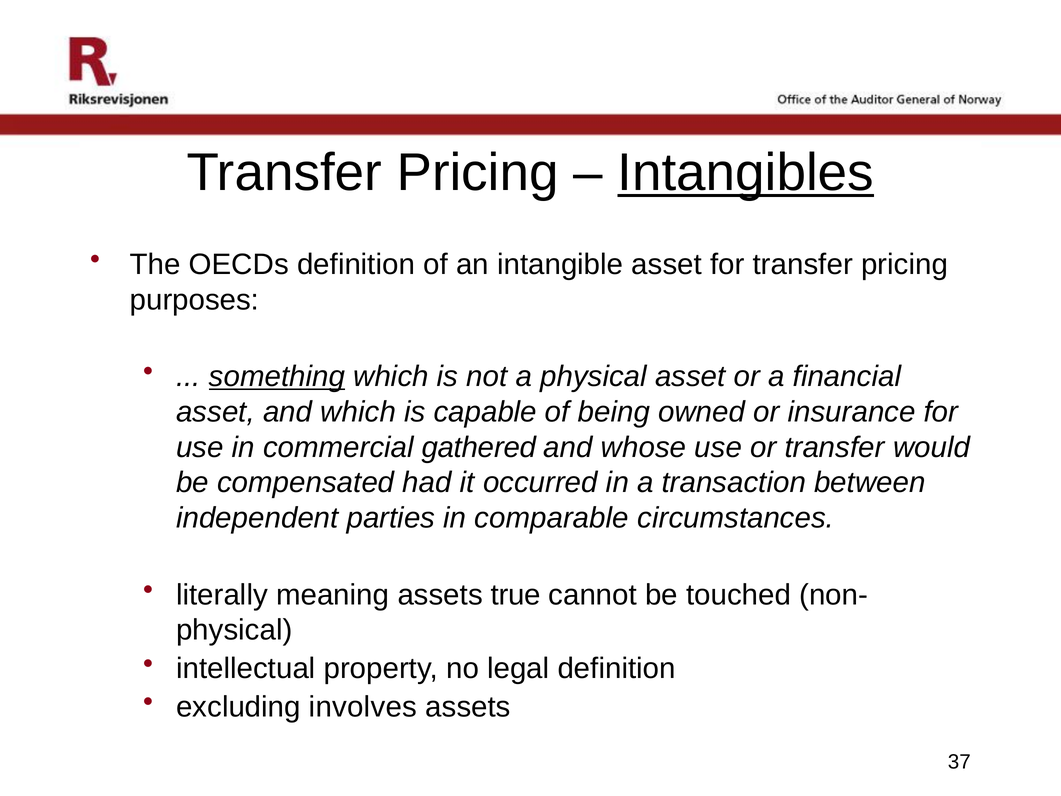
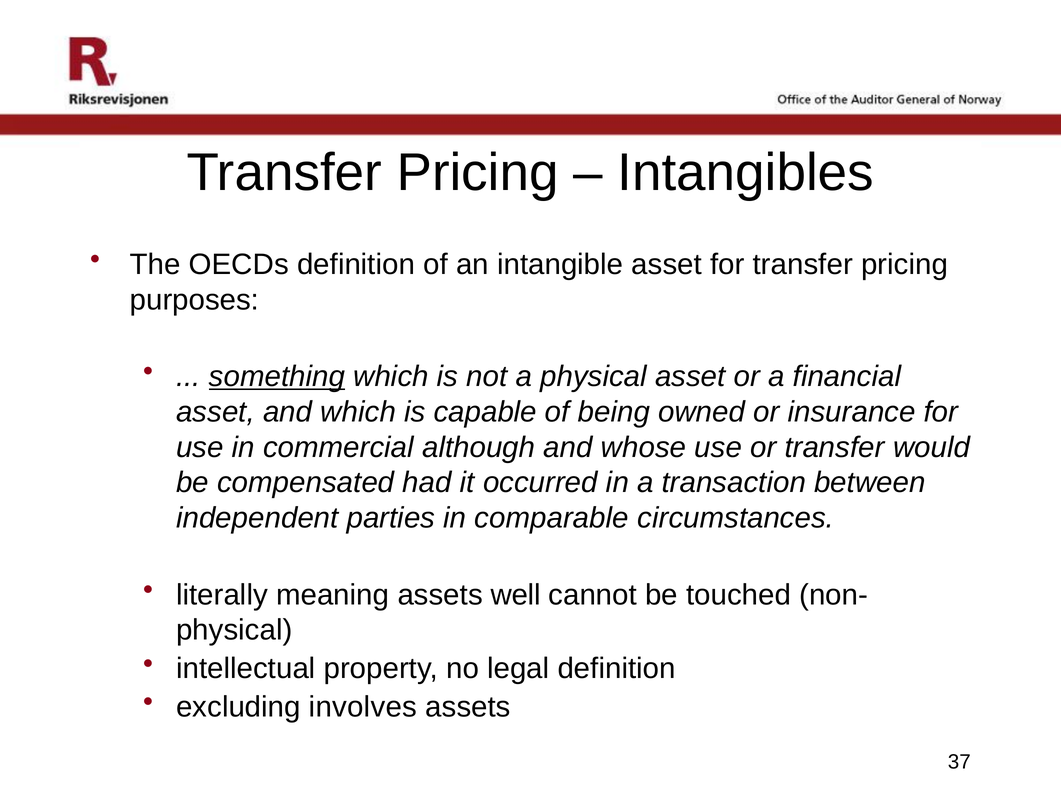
Intangibles underline: present -> none
gathered: gathered -> although
true: true -> well
